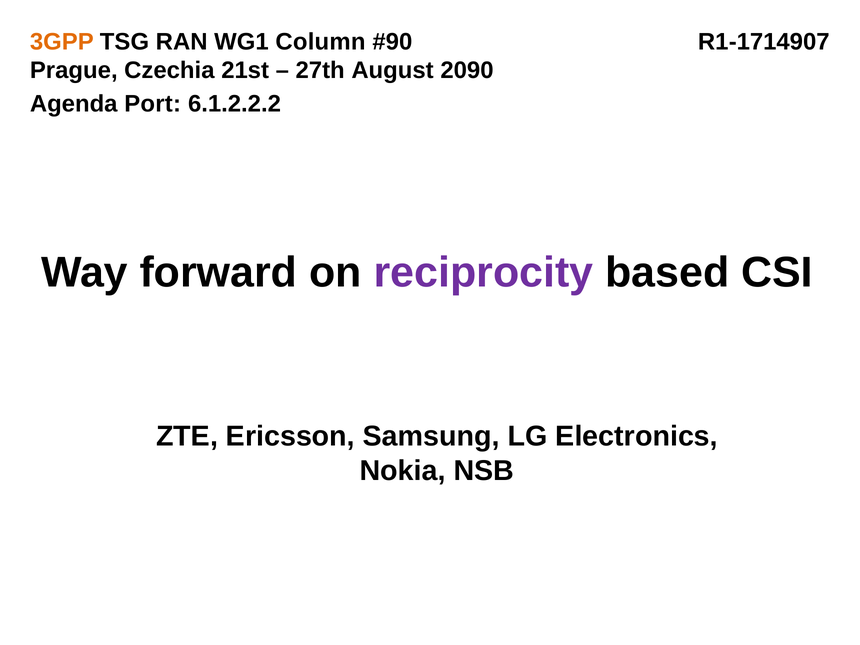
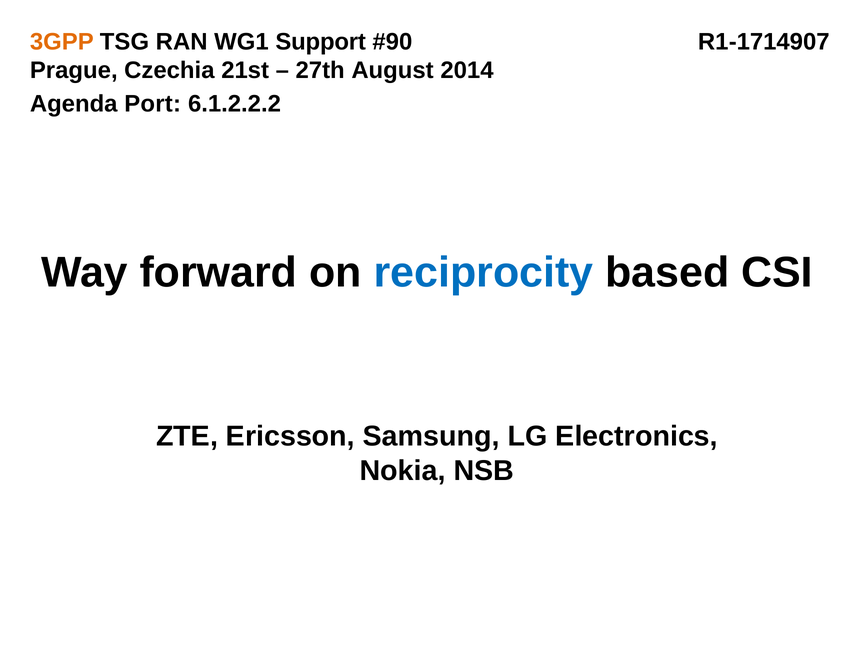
Column: Column -> Support
2090: 2090 -> 2014
reciprocity colour: purple -> blue
